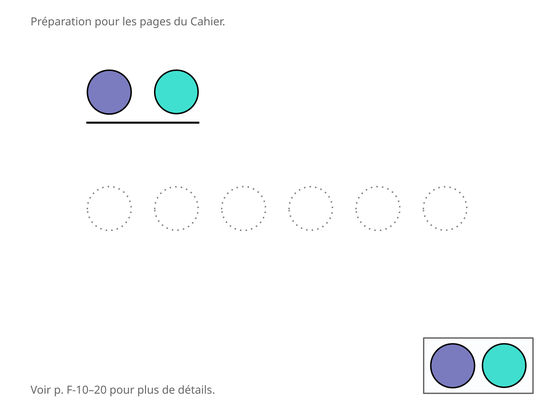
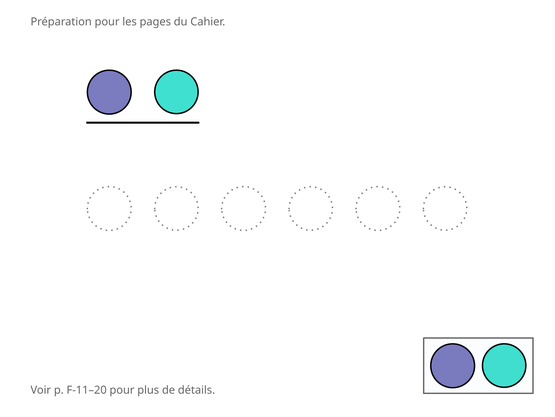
F-10–20: F-10–20 -> F-11–20
